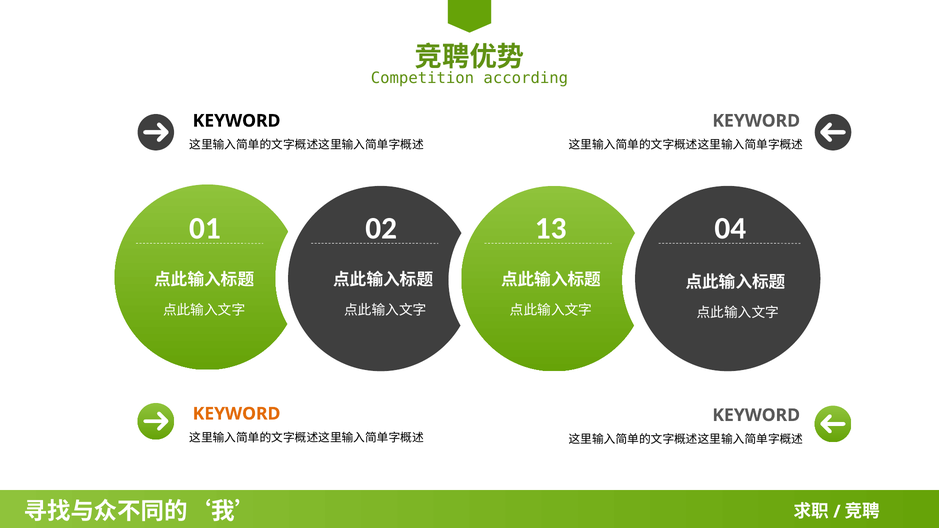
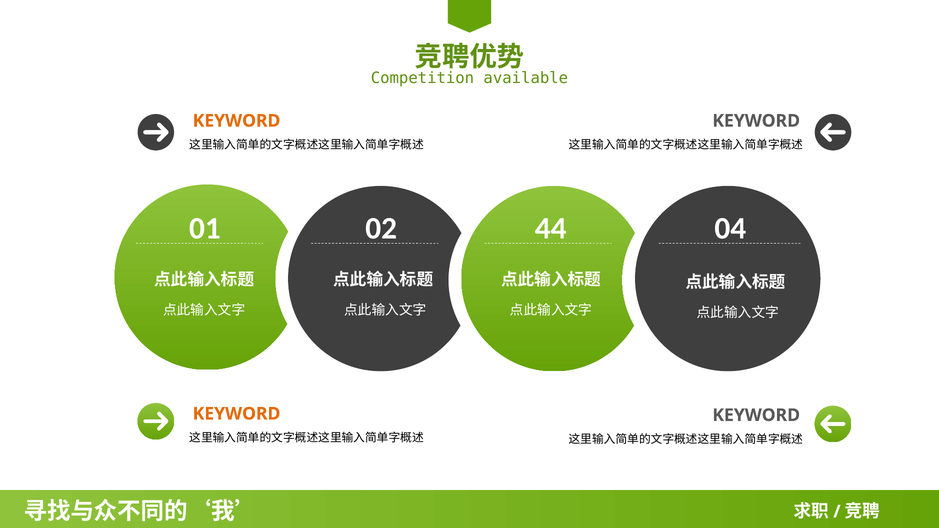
according: according -> available
KEYWORD at (237, 121) colour: black -> orange
13: 13 -> 44
